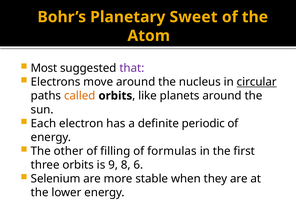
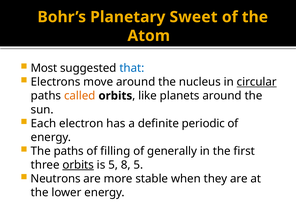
that colour: purple -> blue
The other: other -> paths
formulas: formulas -> generally
orbits at (78, 165) underline: none -> present
is 9: 9 -> 5
8 6: 6 -> 5
Selenium: Selenium -> Neutrons
